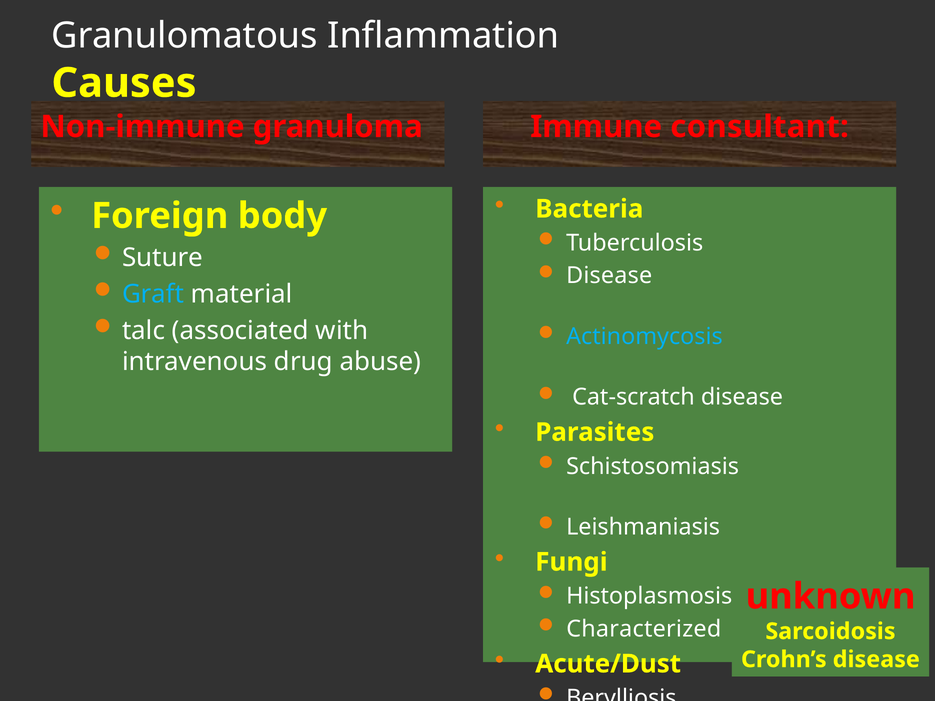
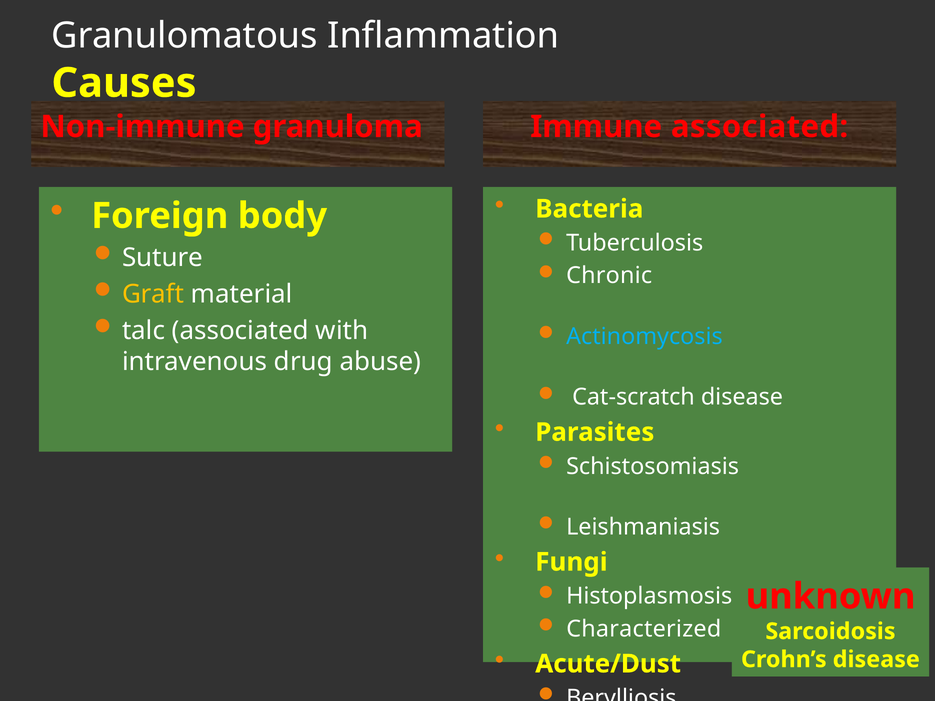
Immune consultant: consultant -> associated
Disease at (609, 276): Disease -> Chronic
Graft colour: light blue -> yellow
